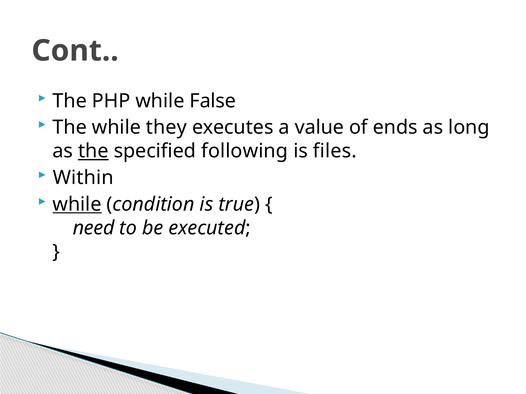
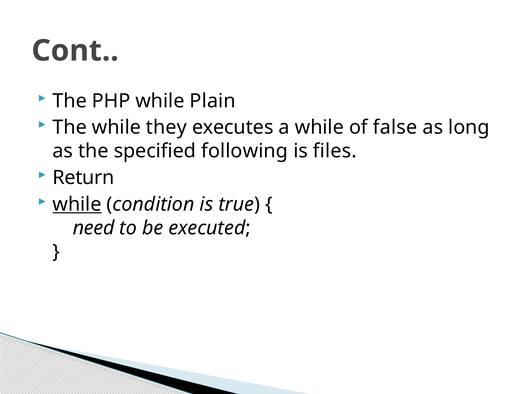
False: False -> Plain
a value: value -> while
ends: ends -> false
the at (93, 151) underline: present -> none
Within: Within -> Return
